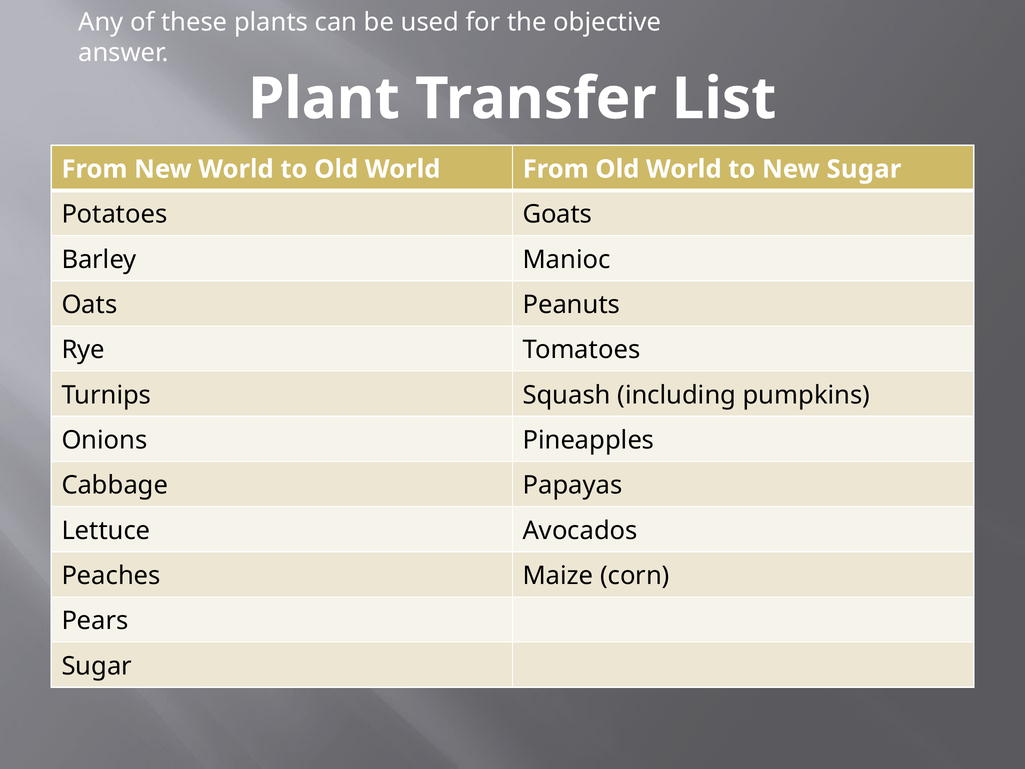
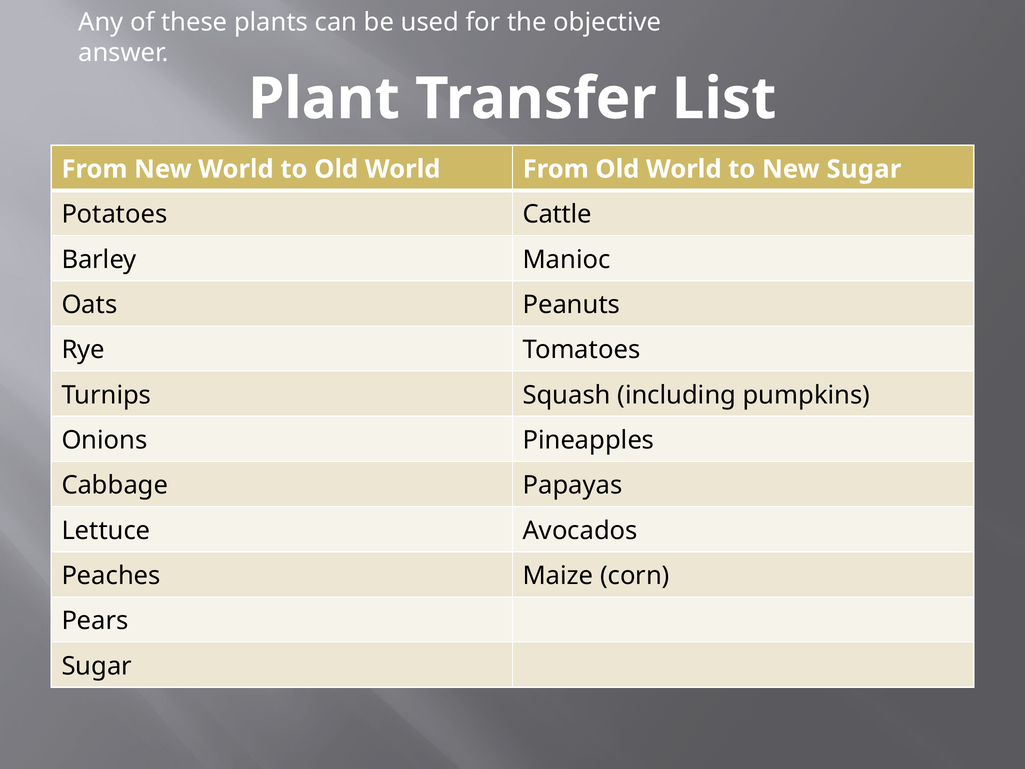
Goats: Goats -> Cattle
